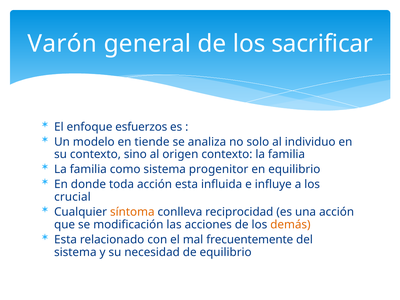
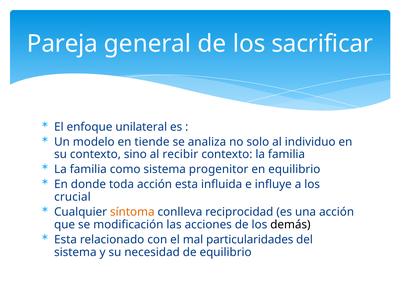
Varón: Varón -> Pareja
esfuerzos: esfuerzos -> unilateral
origen: origen -> recibir
demás colour: orange -> black
frecuentemente: frecuentemente -> particularidades
